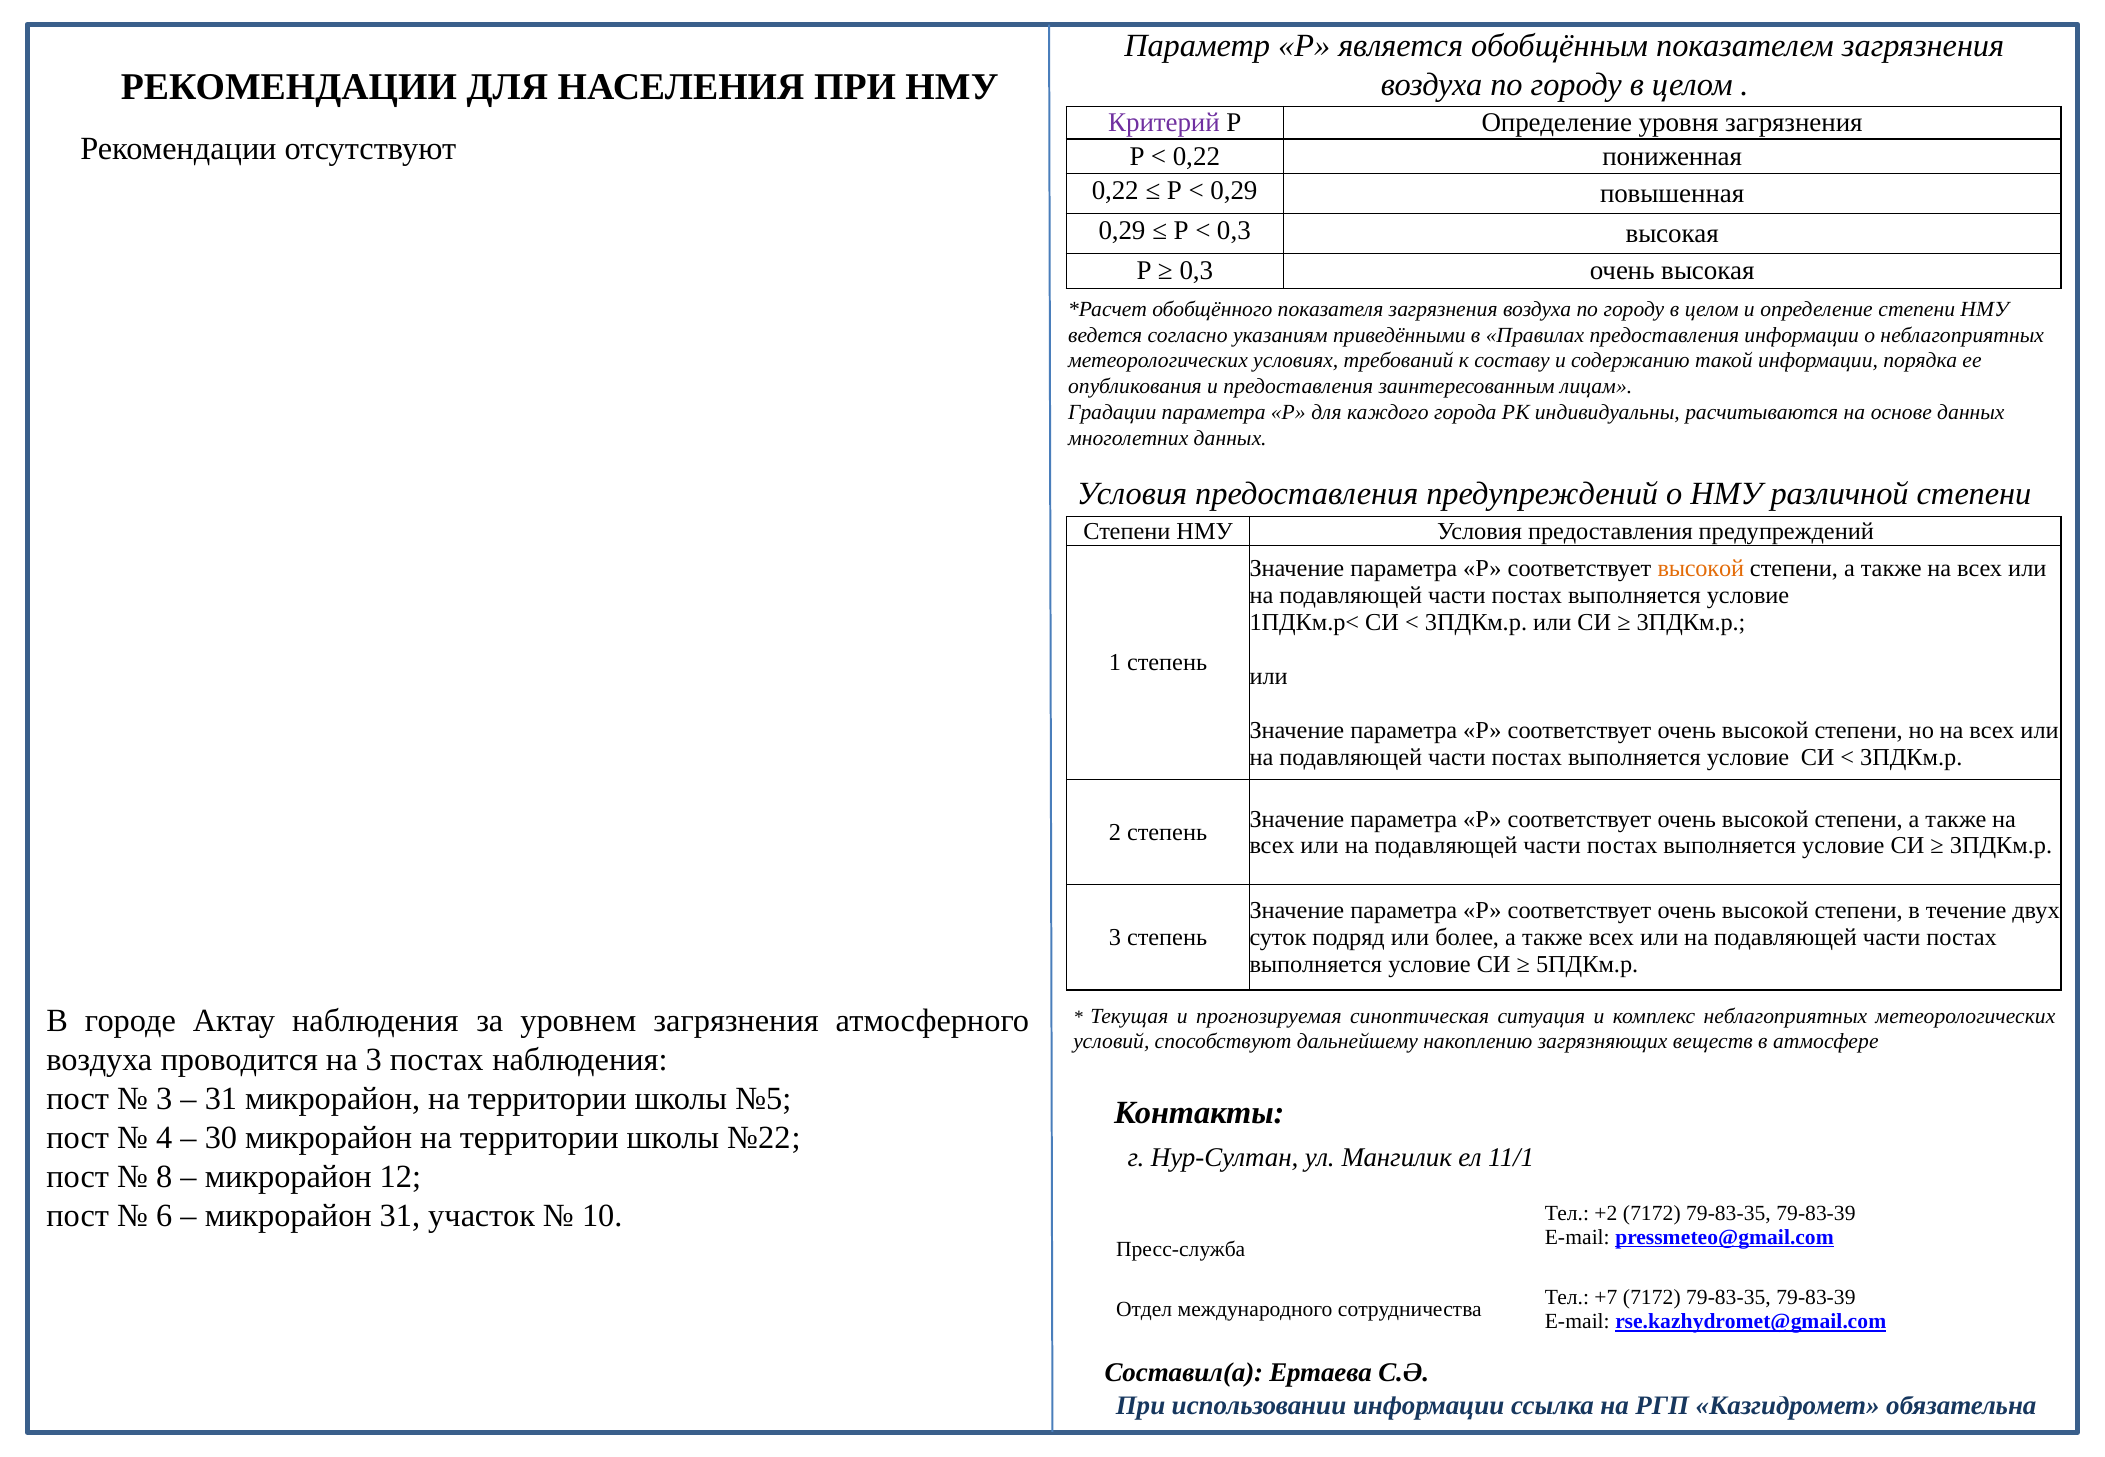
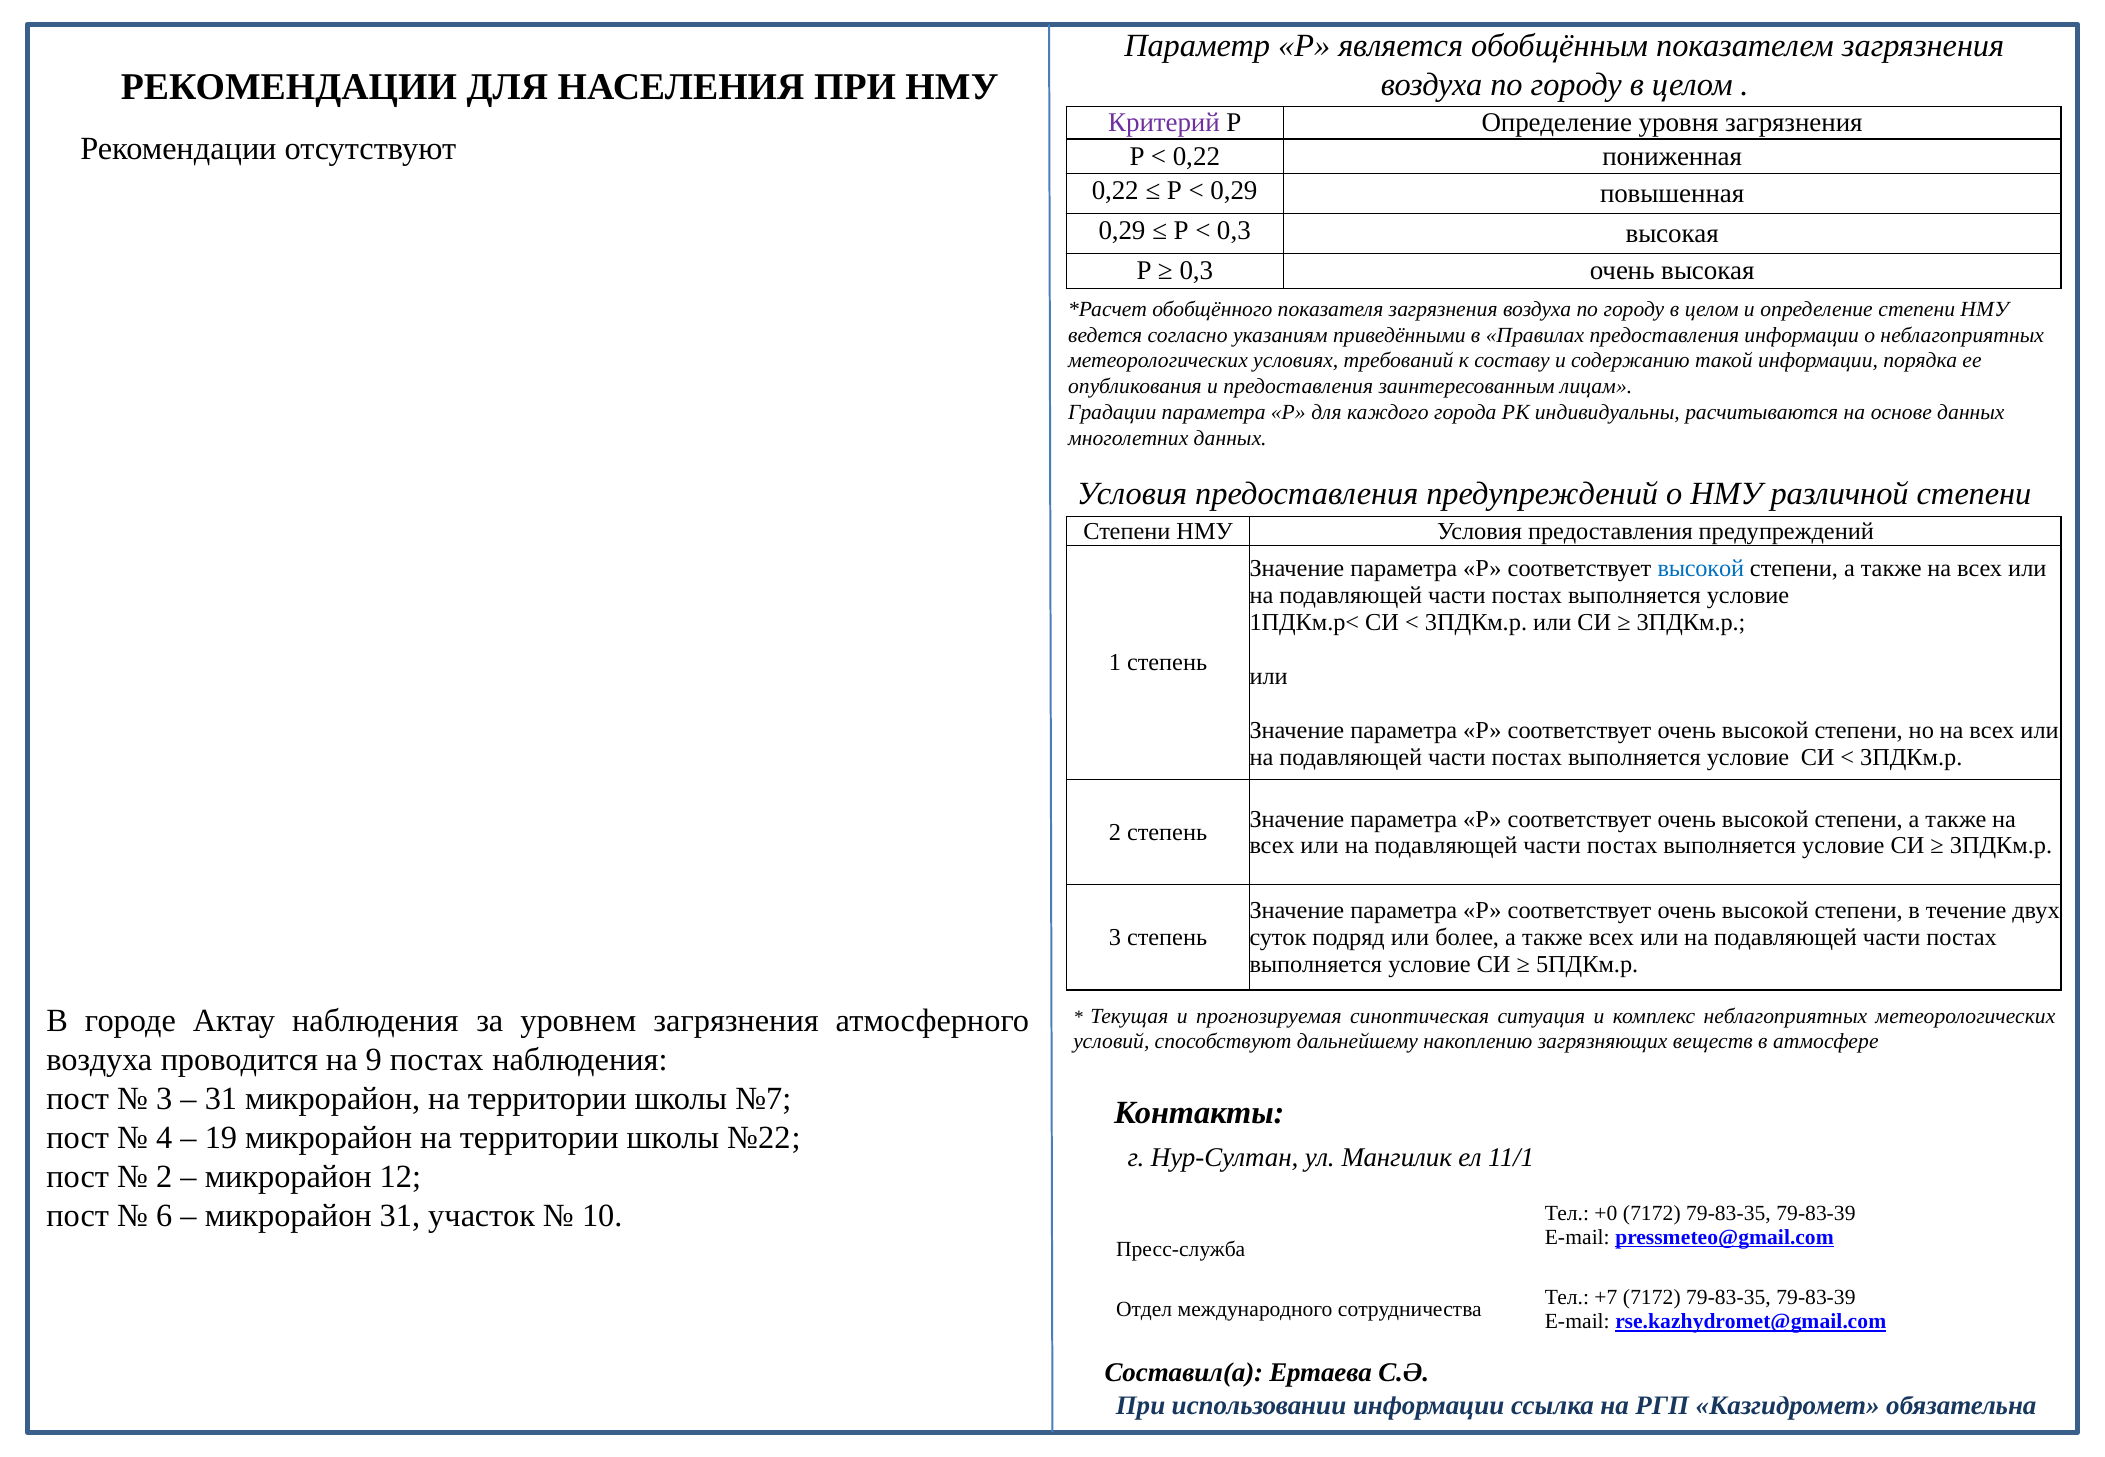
высокой at (1701, 569) colour: orange -> blue
на 3: 3 -> 9
№5: №5 -> №7
30: 30 -> 19
8 at (164, 1177): 8 -> 2
+2: +2 -> +0
